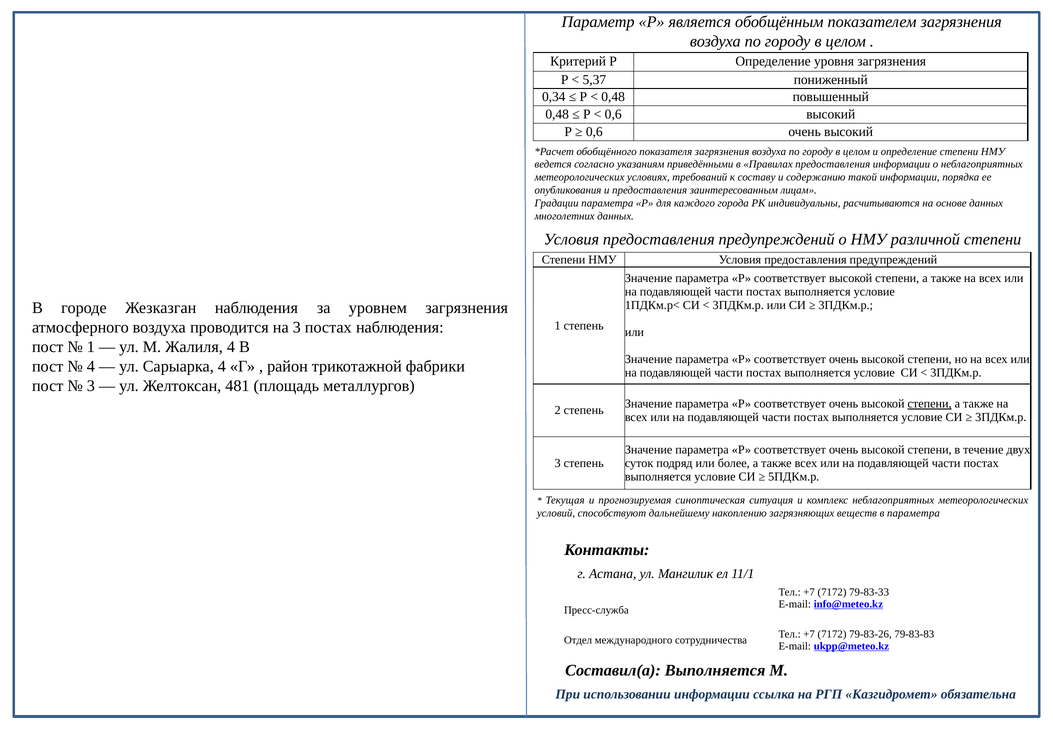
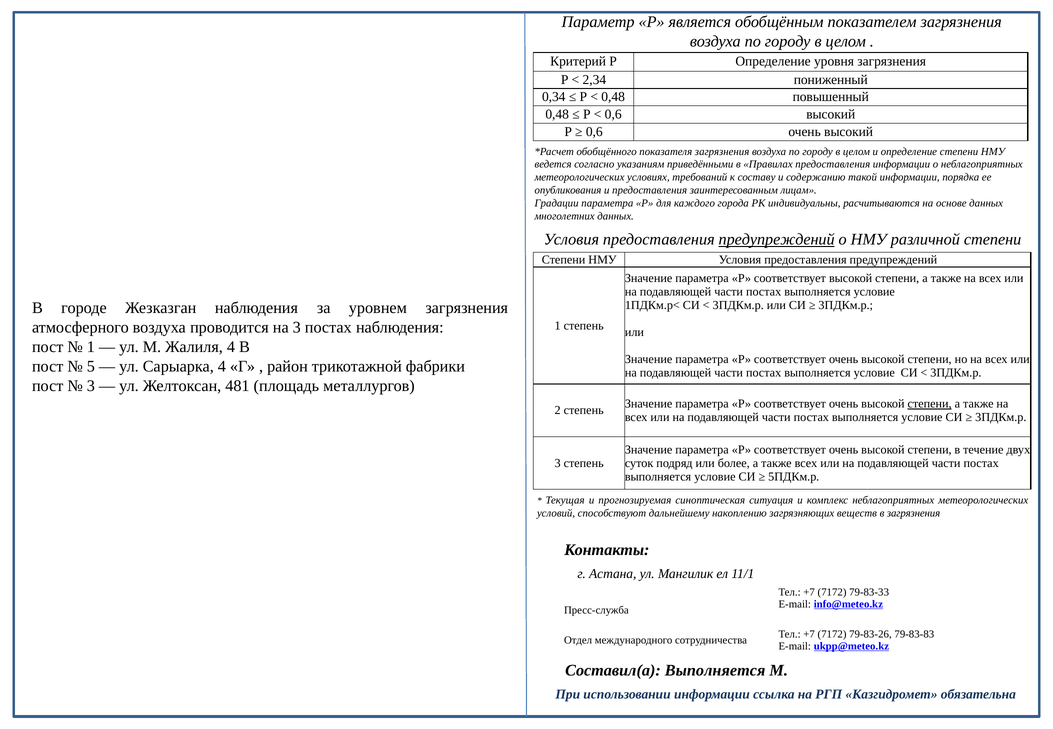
5,37: 5,37 -> 2,34
предупреждений at (777, 240) underline: none -> present
4 at (91, 366): 4 -> 5
в параметра: параметра -> загрязнения
